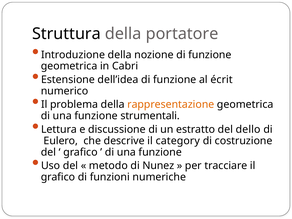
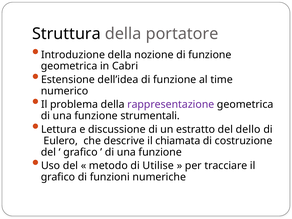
écrit: écrit -> time
rappresentazione colour: orange -> purple
category: category -> chiamata
Nunez: Nunez -> Utilise
